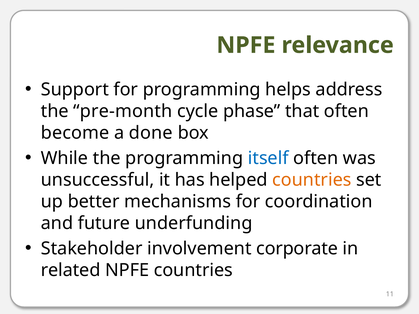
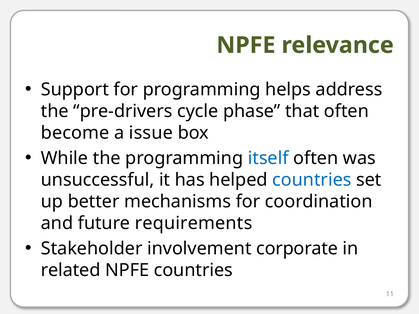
pre-month: pre-month -> pre-drivers
done: done -> issue
countries at (312, 180) colour: orange -> blue
underfunding: underfunding -> requirements
